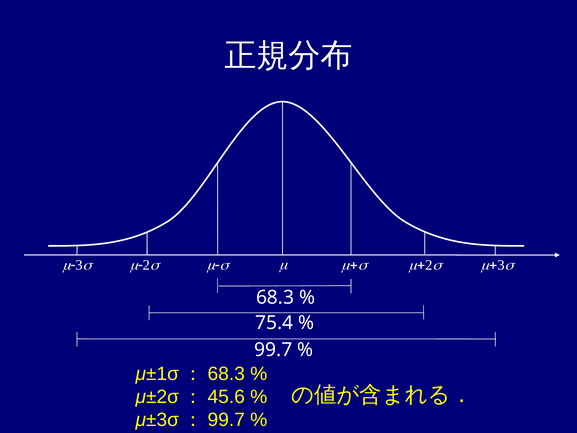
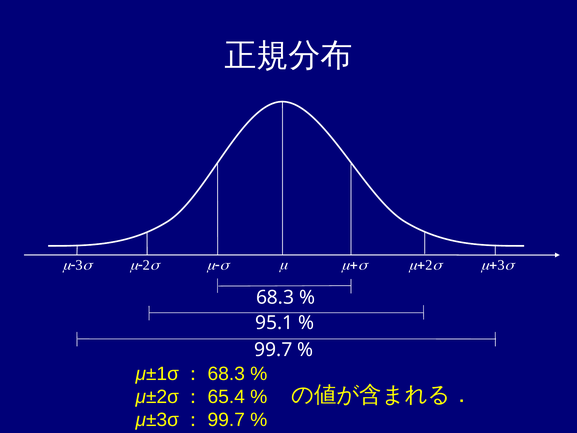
75.4: 75.4 -> 95.1
45.6: 45.6 -> 65.4
